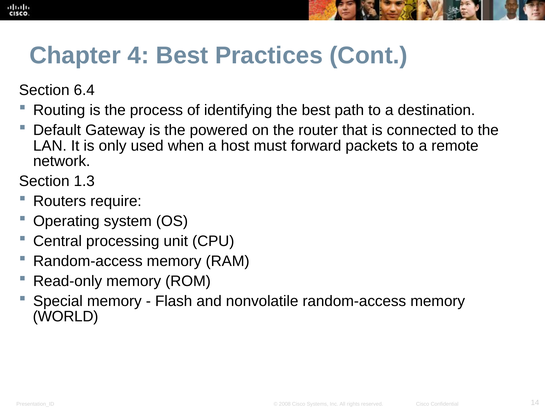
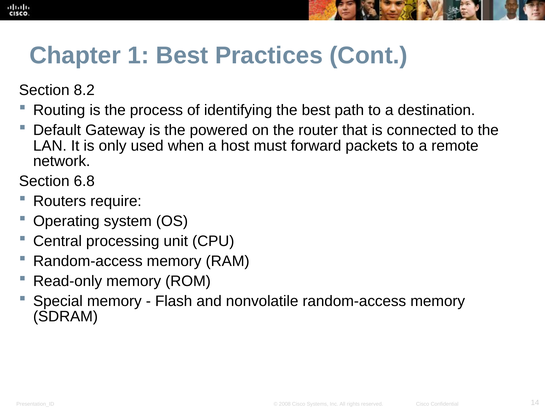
4: 4 -> 1
6.4: 6.4 -> 8.2
1.3: 1.3 -> 6.8
WORLD: WORLD -> SDRAM
